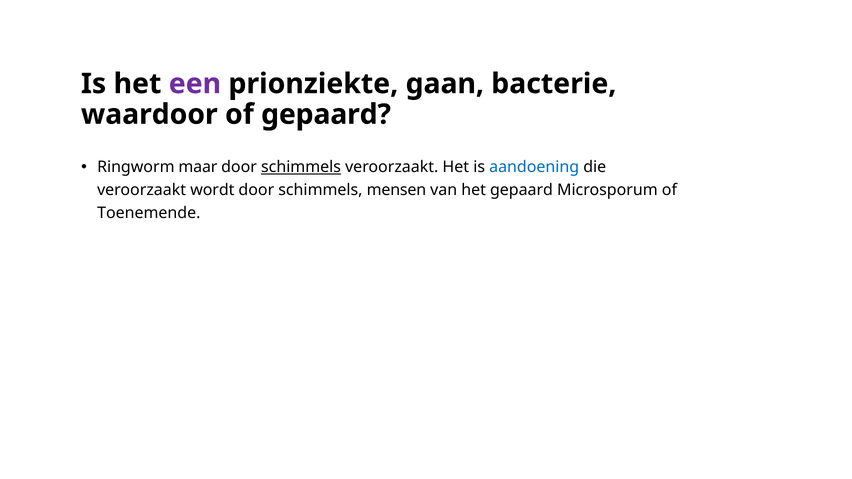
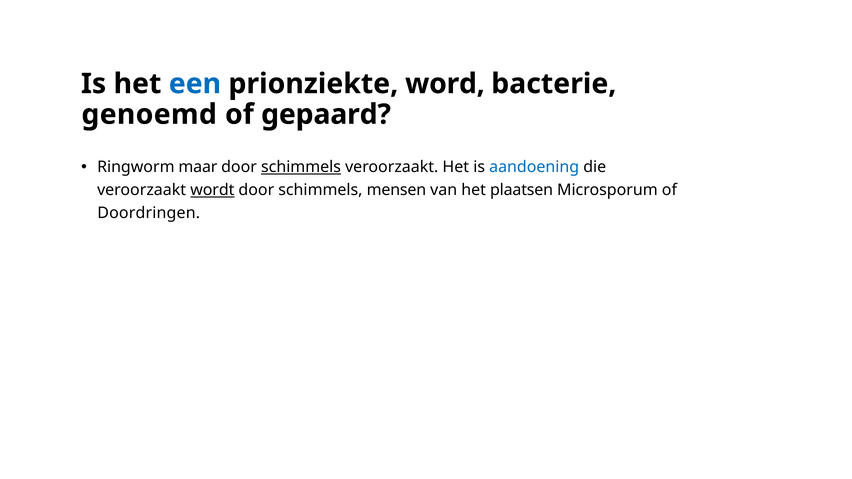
een colour: purple -> blue
gaan: gaan -> word
waardoor: waardoor -> genoemd
wordt underline: none -> present
het gepaard: gepaard -> plaatsen
Toenemende: Toenemende -> Doordringen
